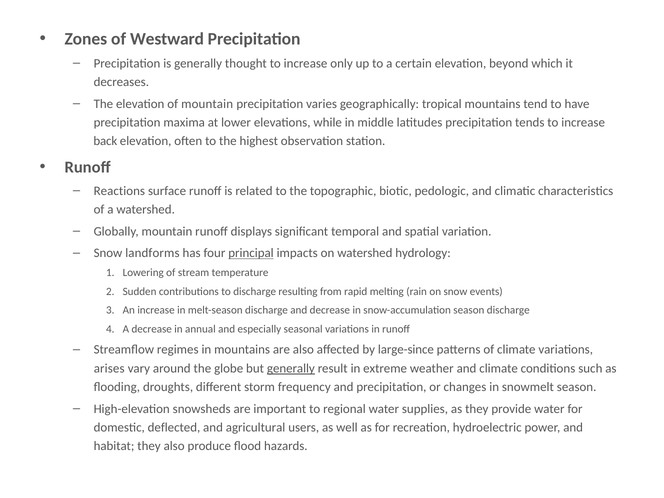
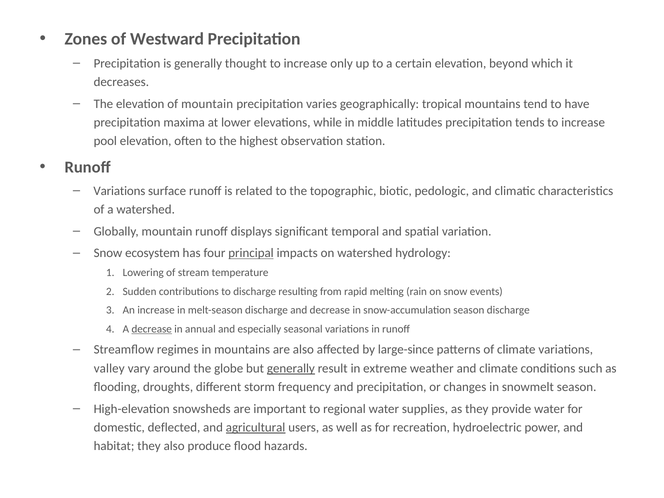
back: back -> pool
Reactions at (119, 191): Reactions -> Variations
landforms: landforms -> ecosystem
decrease at (152, 329) underline: none -> present
arises: arises -> valley
agricultural underline: none -> present
